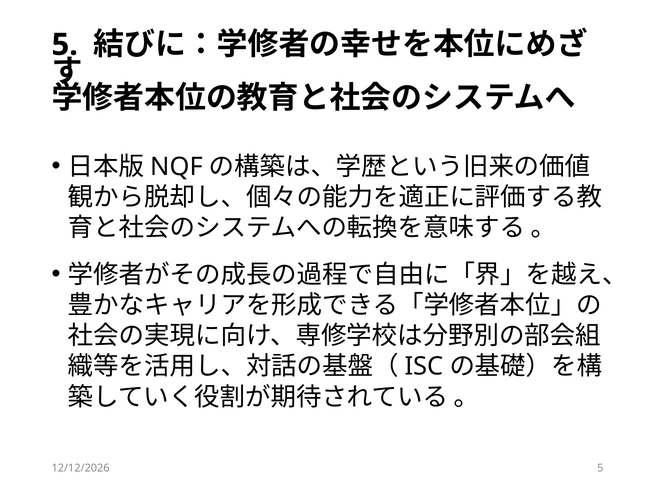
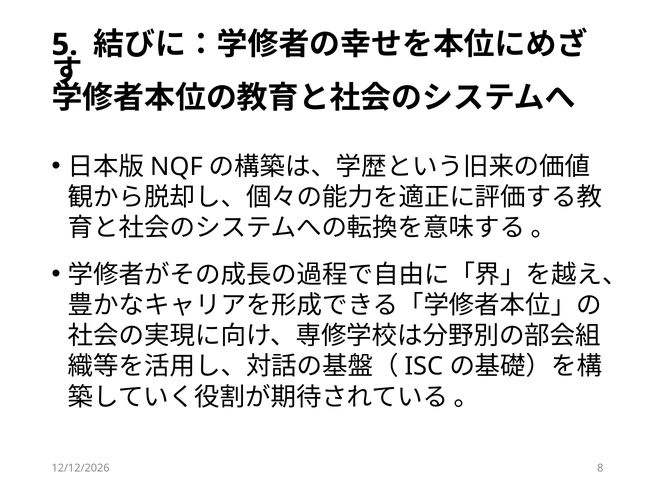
5 at (600, 468): 5 -> 8
